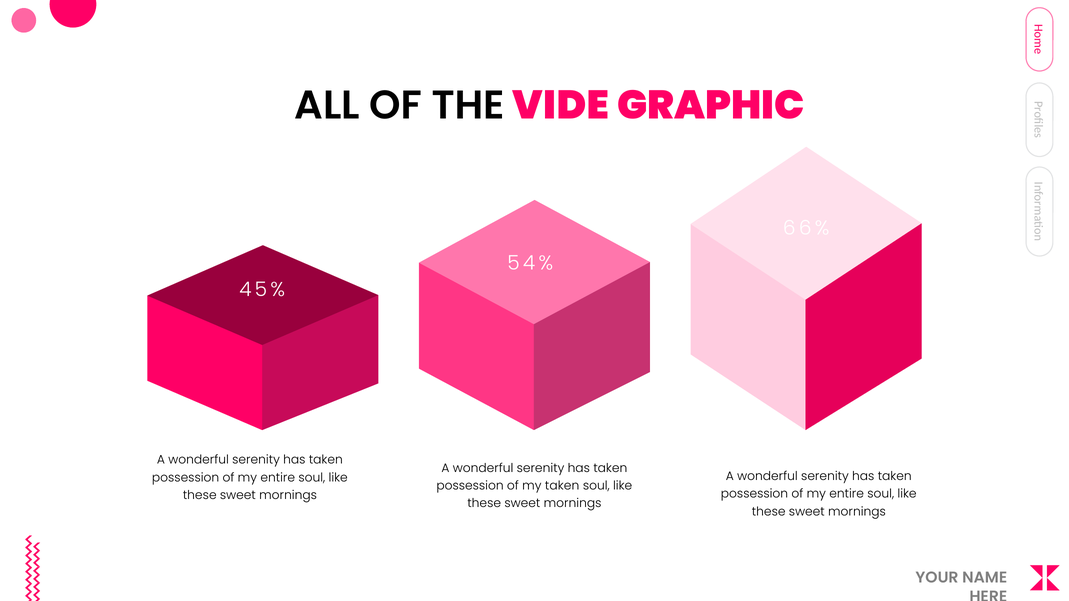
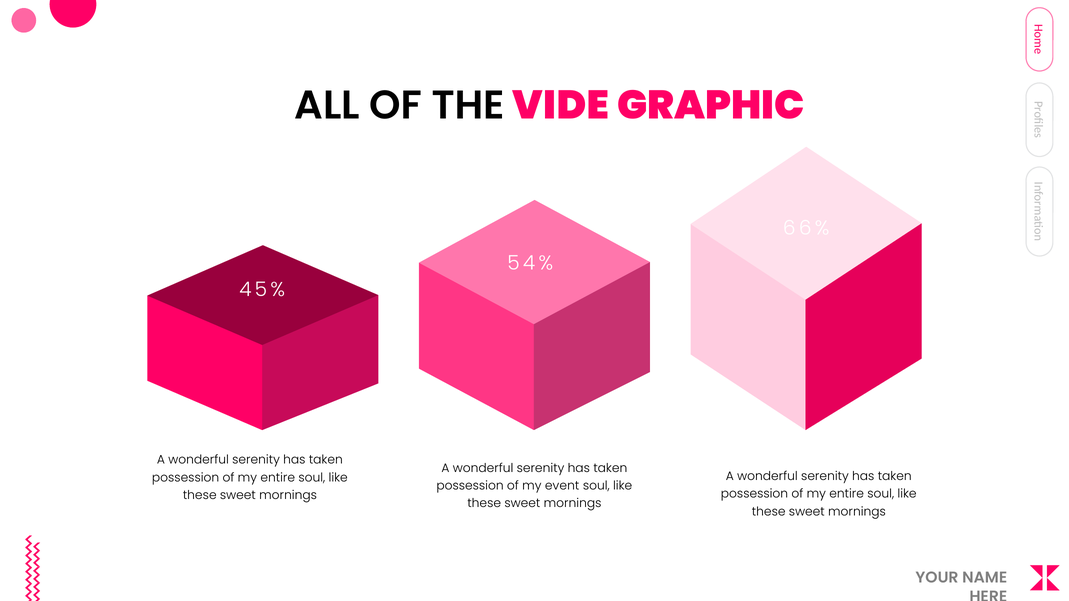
my taken: taken -> event
